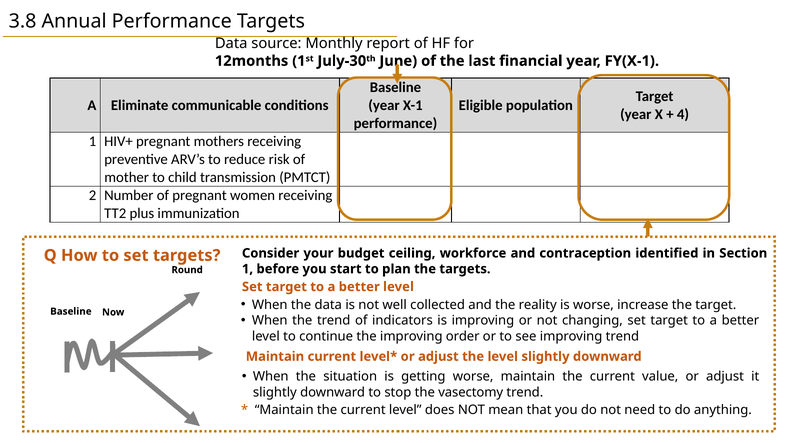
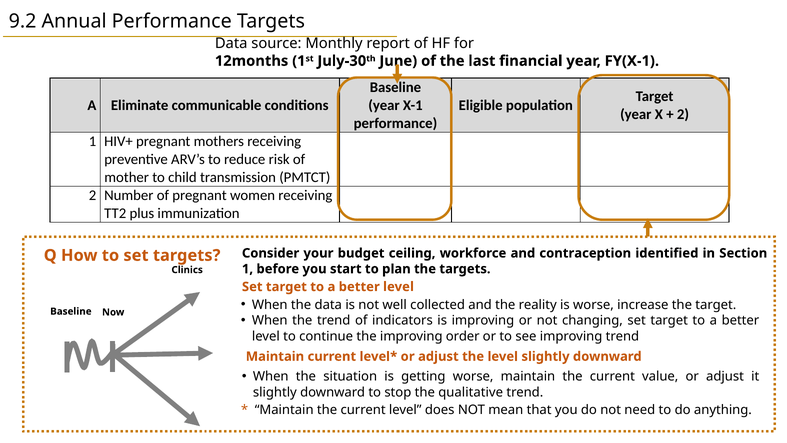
3.8: 3.8 -> 9.2
4 at (683, 114): 4 -> 2
Round: Round -> Clinics
vasectomy: vasectomy -> qualitative
